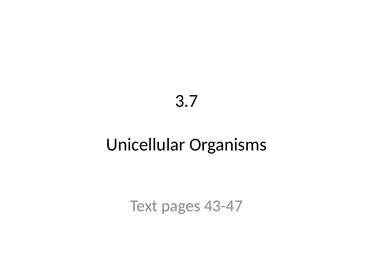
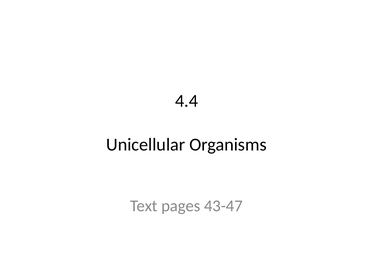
3.7: 3.7 -> 4.4
